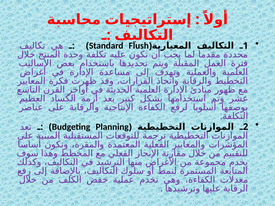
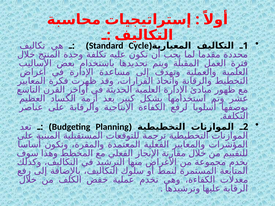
Flush: Flush -> Cycle
